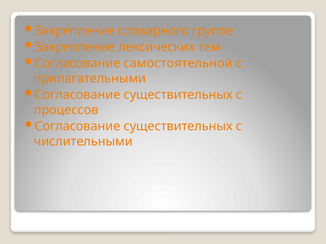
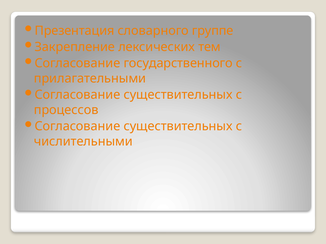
Закрепление at (74, 31): Закрепление -> Презентация
самостоятельной: самостоятельной -> государственного
